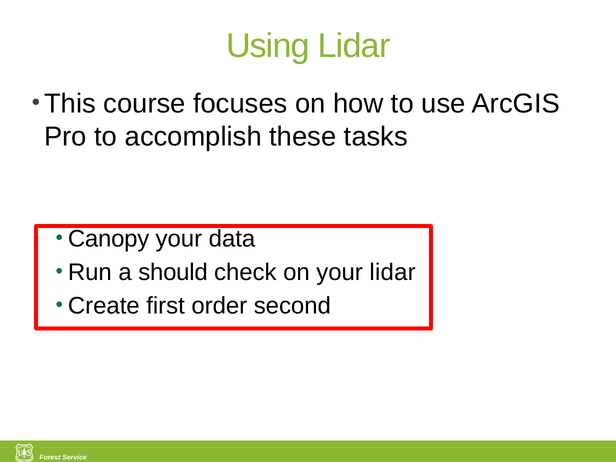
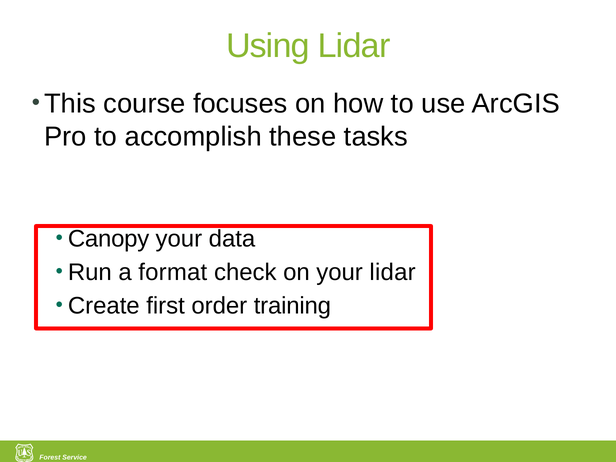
should: should -> format
second: second -> training
